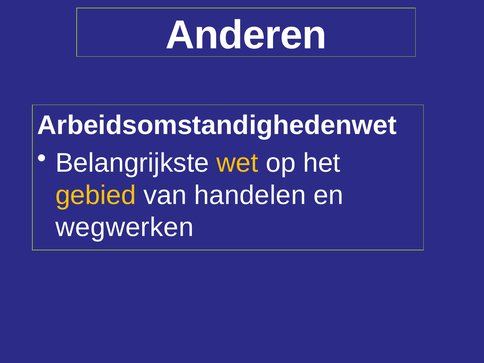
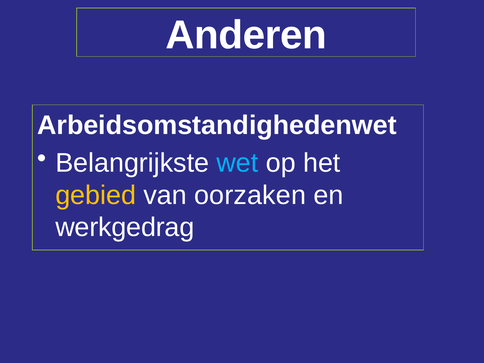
wet colour: yellow -> light blue
handelen: handelen -> oorzaken
wegwerken: wegwerken -> werkgedrag
